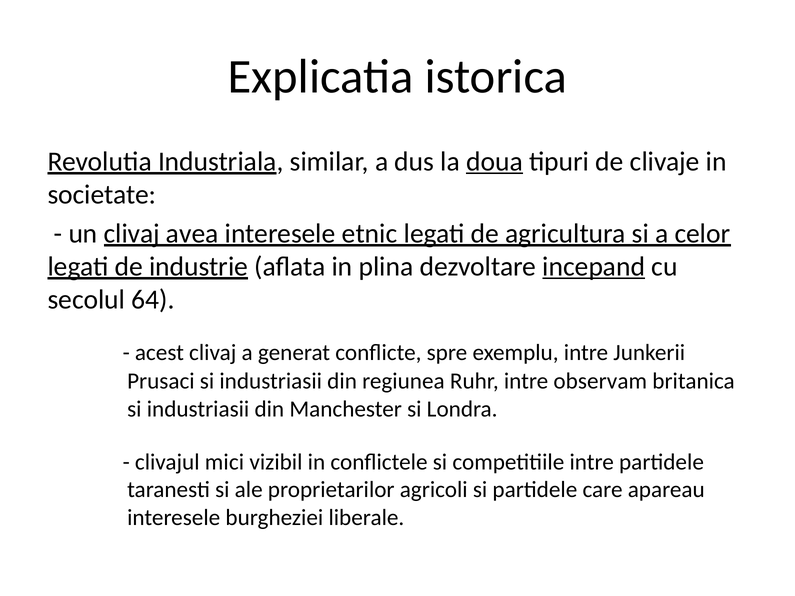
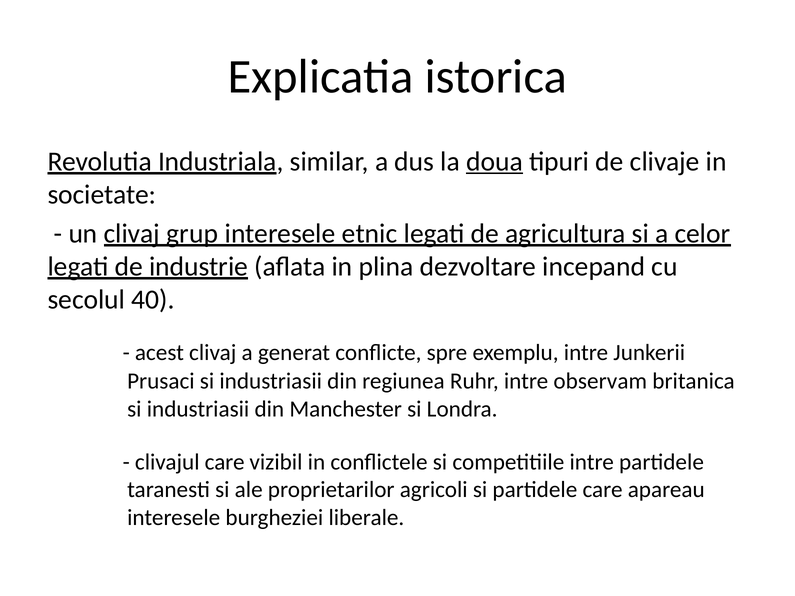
avea: avea -> grup
incepand underline: present -> none
64: 64 -> 40
clivajul mici: mici -> care
